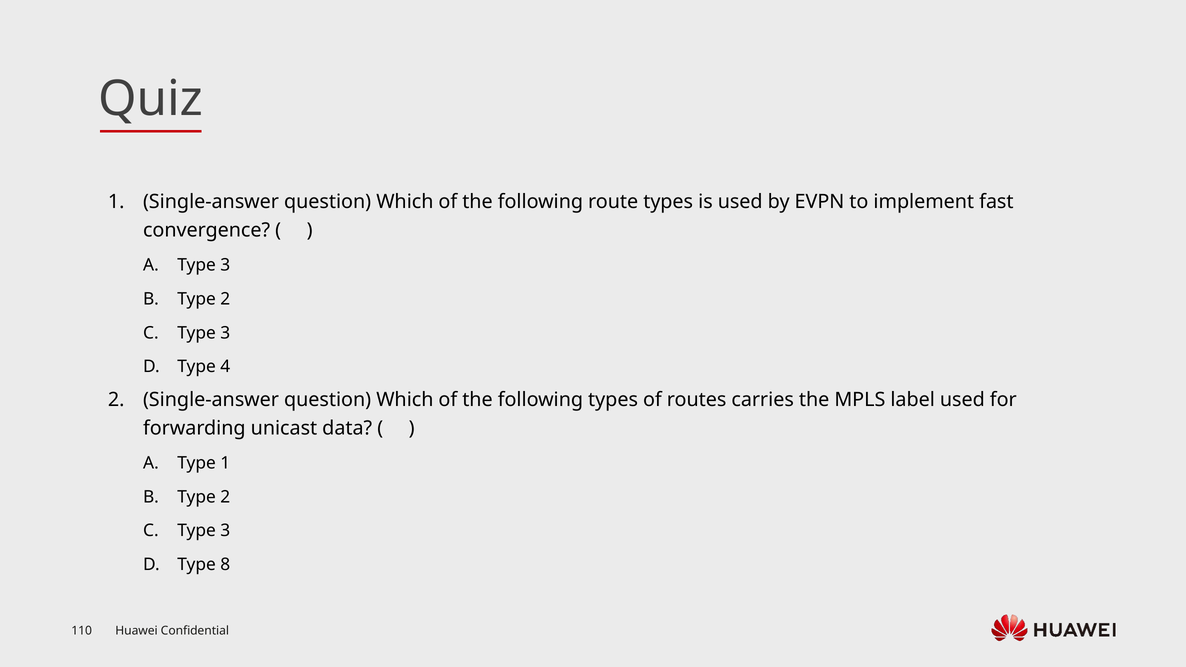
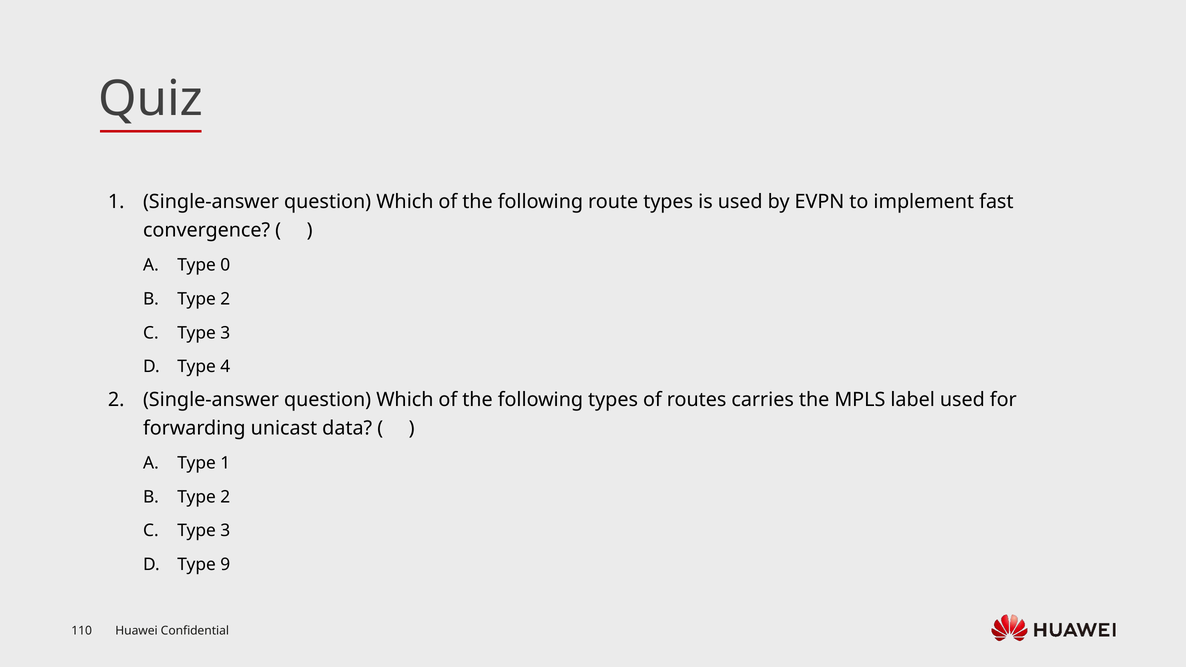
3 at (225, 265): 3 -> 0
8: 8 -> 9
